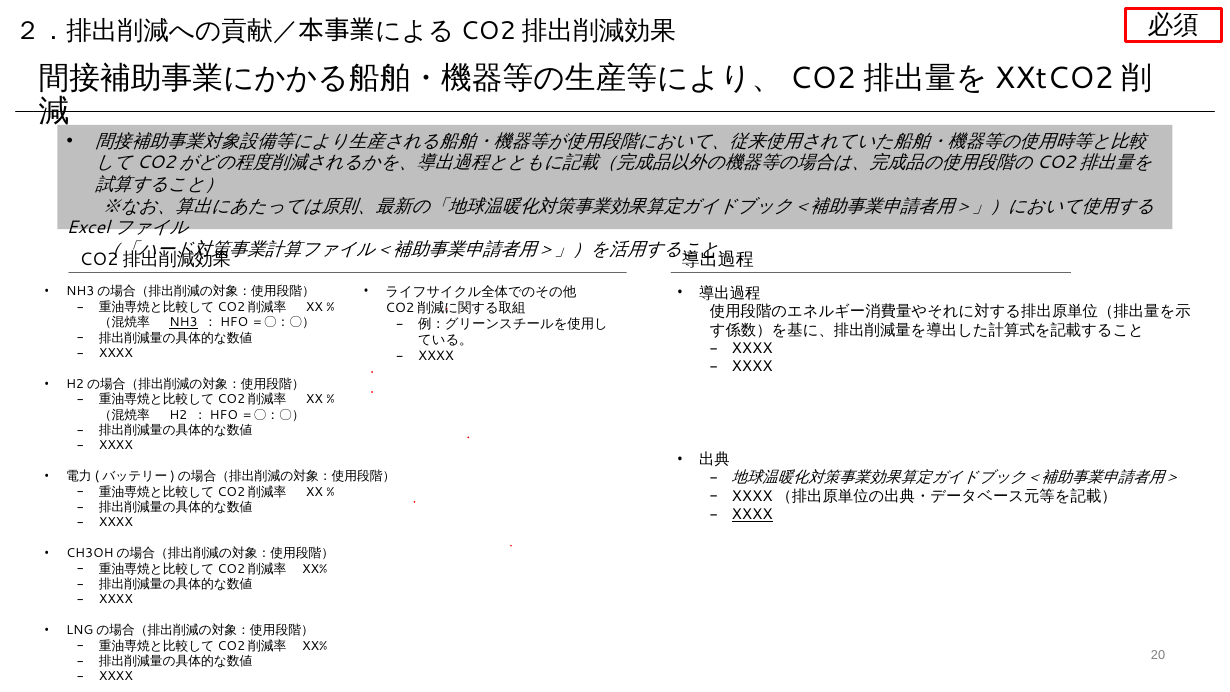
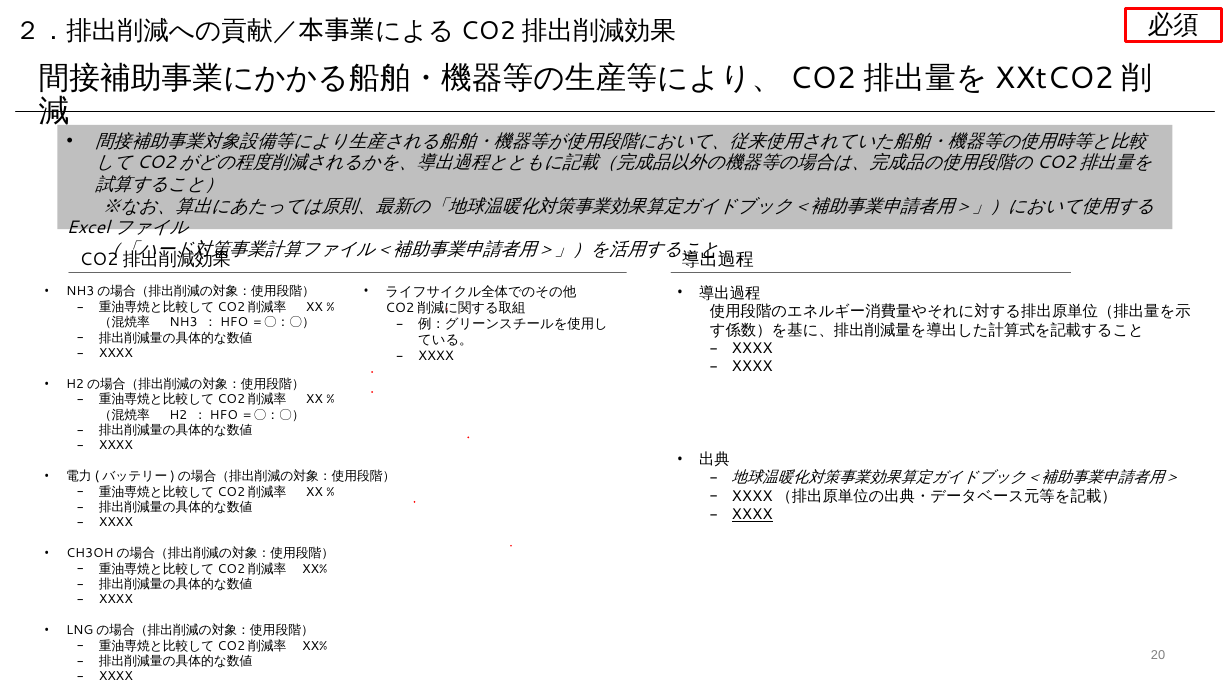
NH3 underline: present -> none
